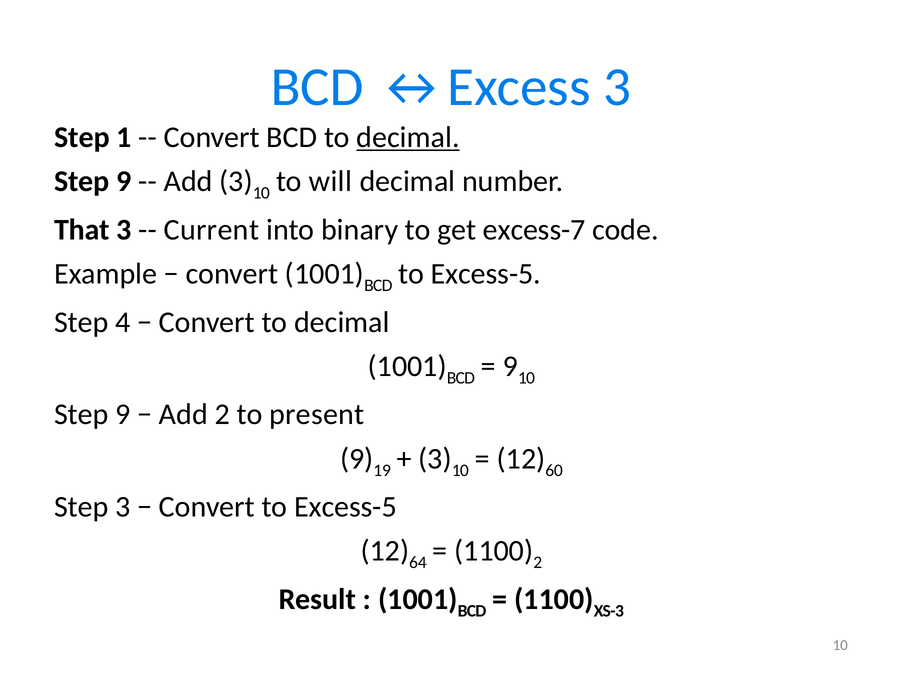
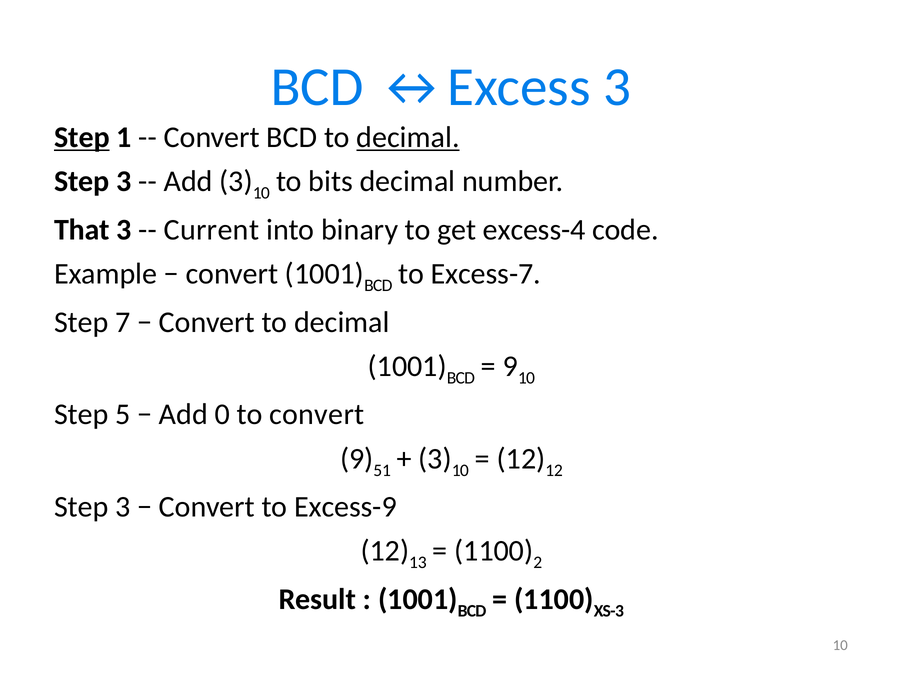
Step at (82, 137) underline: none -> present
9 at (124, 182): 9 -> 3
will: will -> bits
excess-7: excess-7 -> excess-4
BCD to Excess-5: Excess-5 -> Excess-7
4: 4 -> 7
9 at (123, 415): 9 -> 5
Add 2: 2 -> 0
to present: present -> convert
19: 19 -> 51
60 at (554, 471): 60 -> 12
Convert to Excess-5: Excess-5 -> Excess-9
64: 64 -> 13
